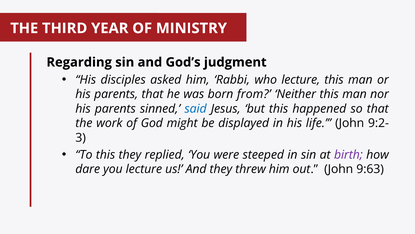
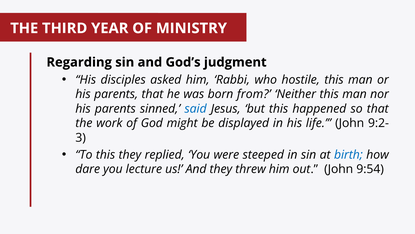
who lecture: lecture -> hostile
birth colour: purple -> blue
9:63: 9:63 -> 9:54
